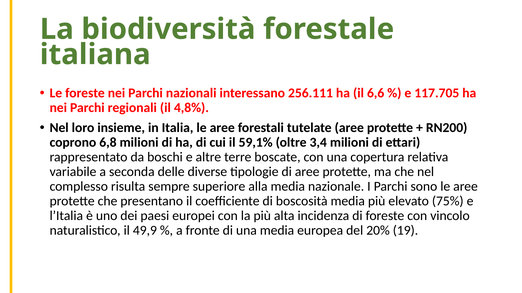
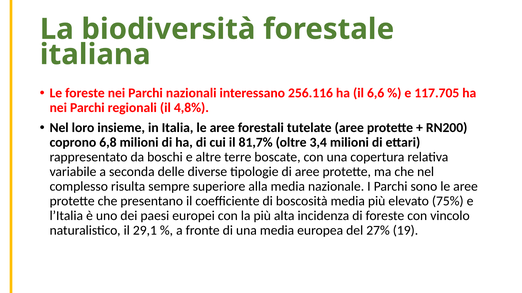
256.111: 256.111 -> 256.116
59,1%: 59,1% -> 81,7%
49,9: 49,9 -> 29,1
20%: 20% -> 27%
